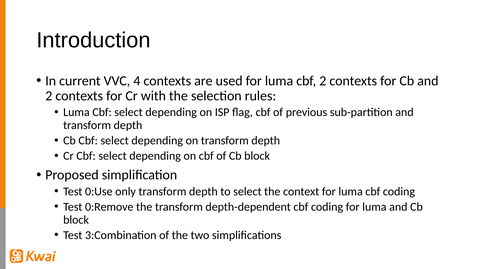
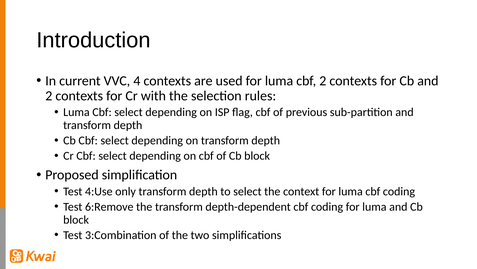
0:Use: 0:Use -> 4:Use
0:Remove: 0:Remove -> 6:Remove
